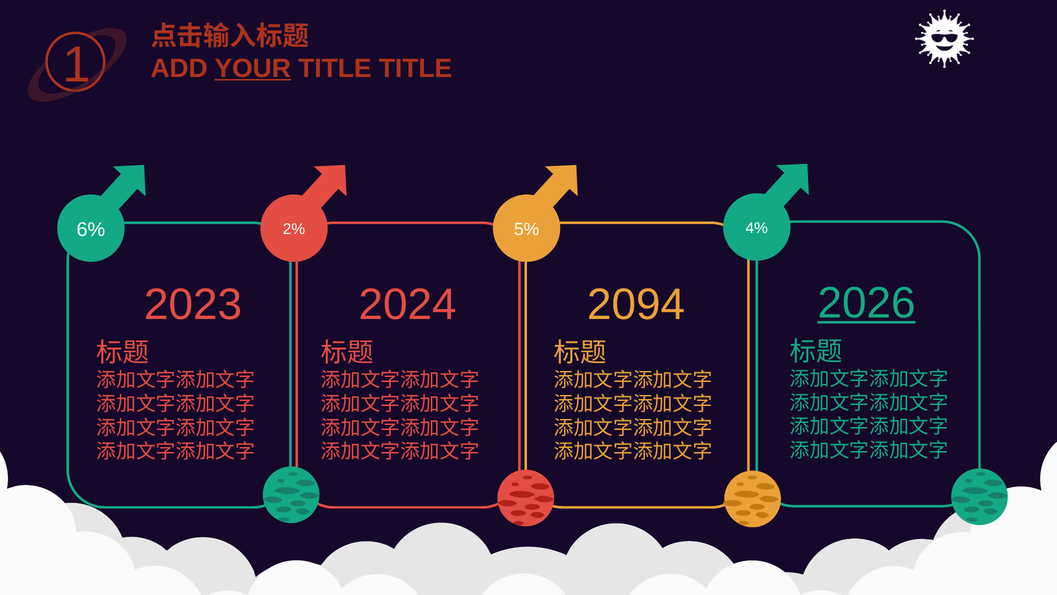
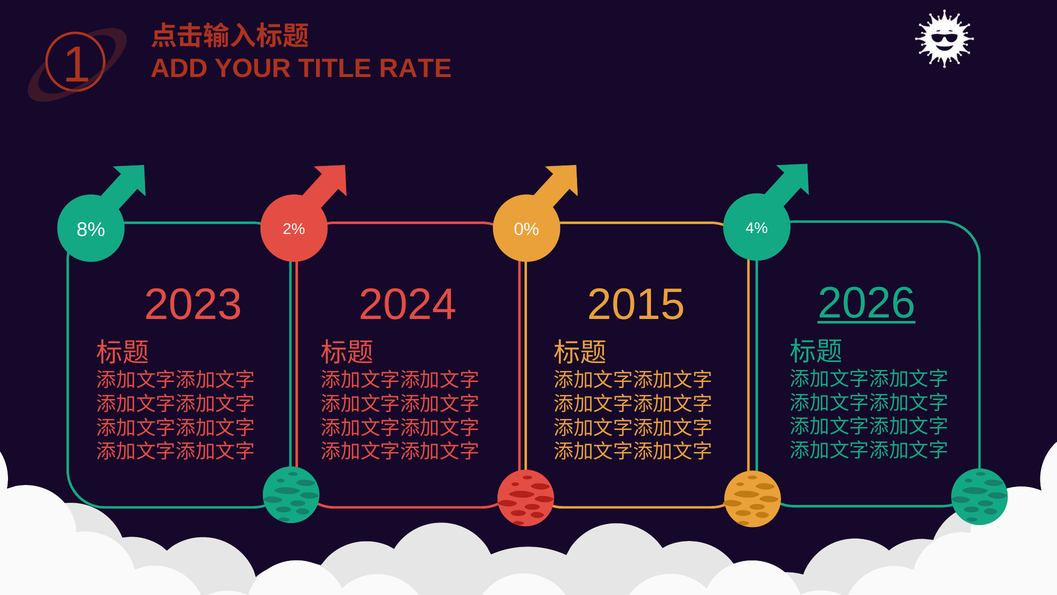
YOUR underline: present -> none
TITLE TITLE: TITLE -> RATE
6%: 6% -> 8%
5%: 5% -> 0%
2094: 2094 -> 2015
